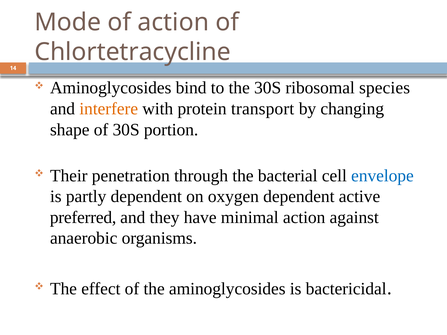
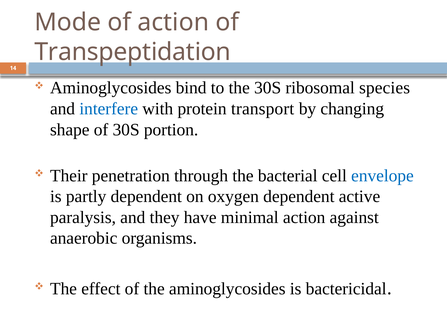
Chlortetracycline: Chlortetracycline -> Transpeptidation
interfere colour: orange -> blue
preferred: preferred -> paralysis
